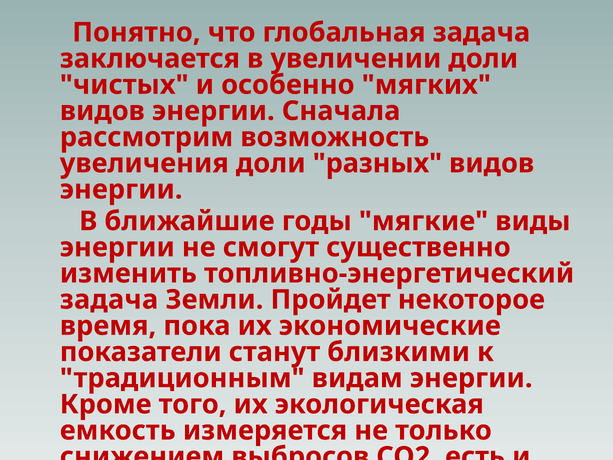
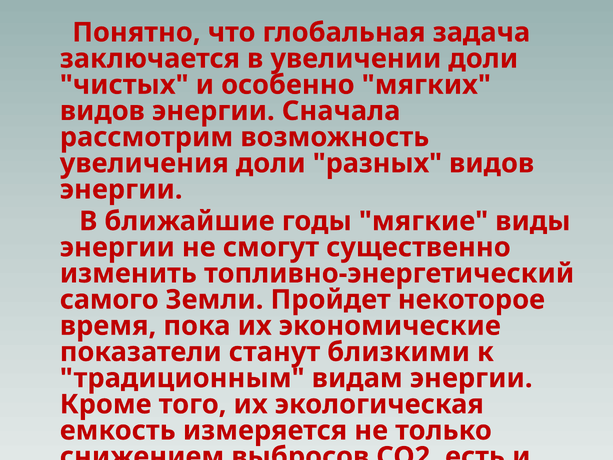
задача at (109, 300): задача -> самого
